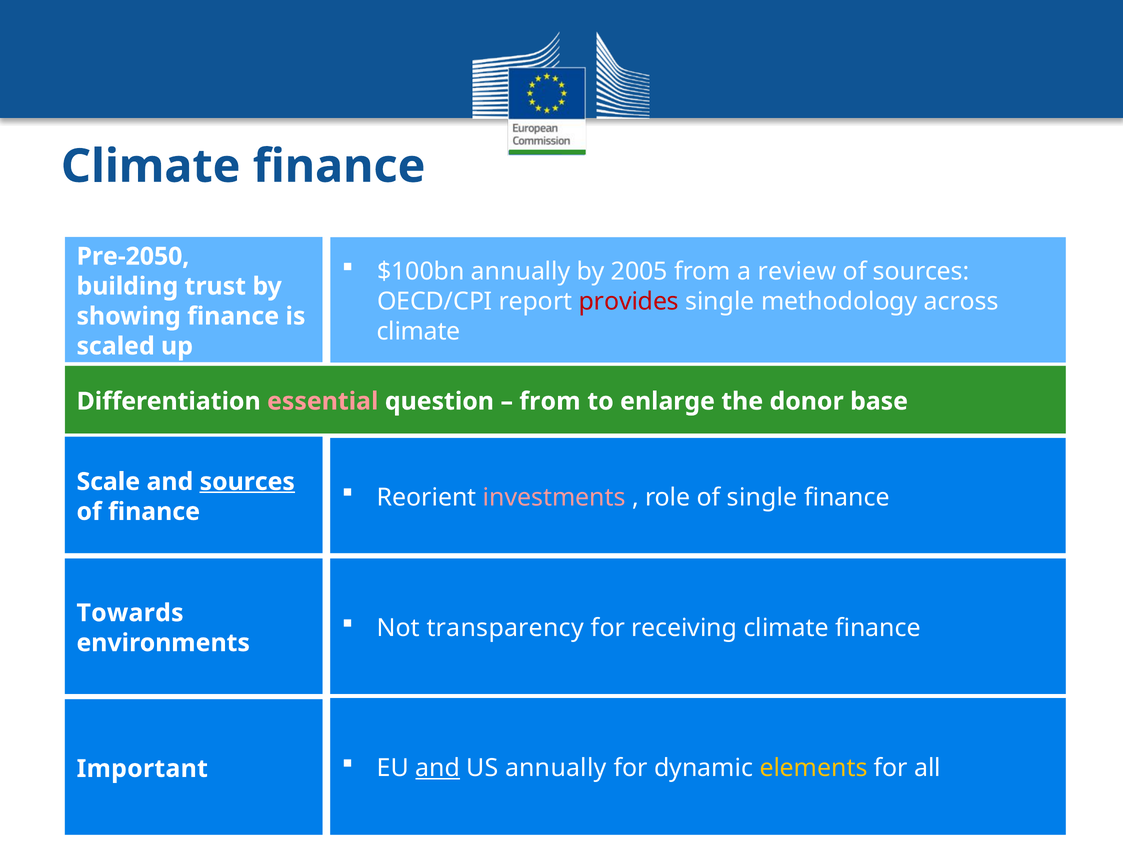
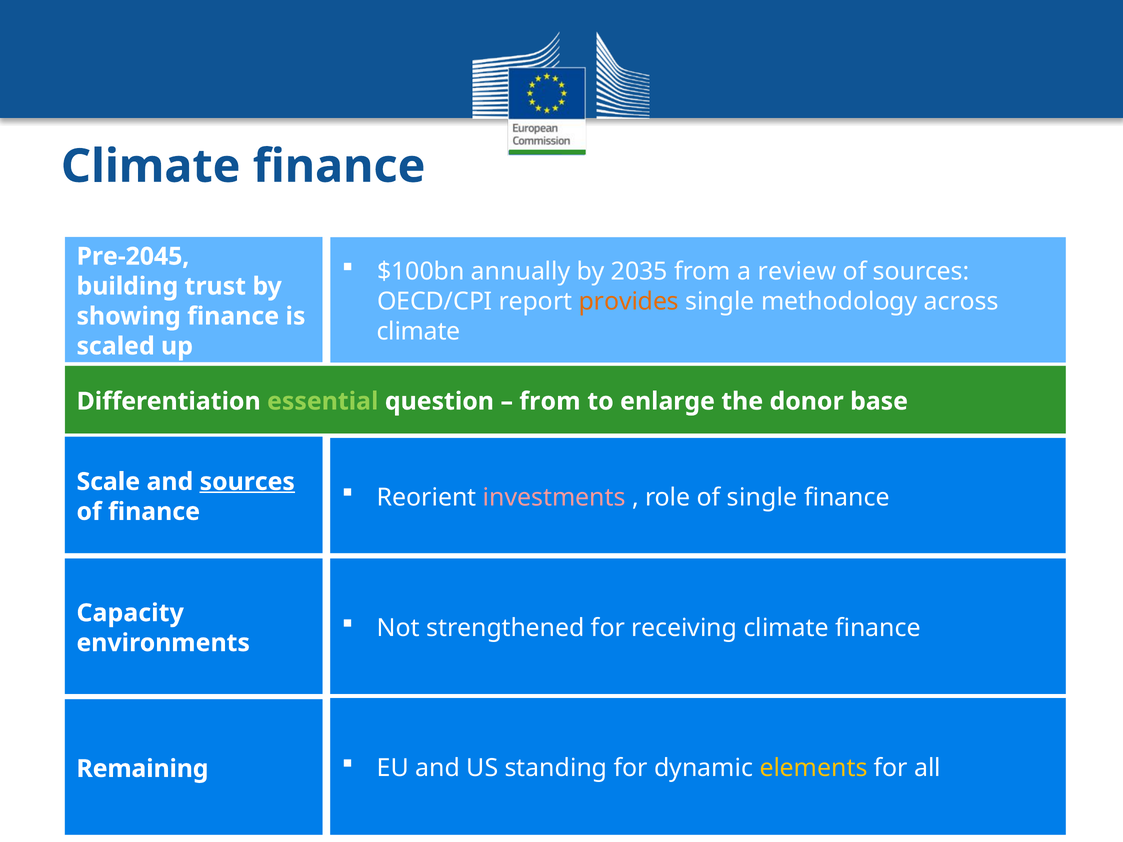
Pre-2050: Pre-2050 -> Pre-2045
2005: 2005 -> 2035
provides colour: red -> orange
essential colour: pink -> light green
Towards: Towards -> Capacity
transparency: transparency -> strengthened
Important: Important -> Remaining
and at (438, 768) underline: present -> none
US annually: annually -> standing
